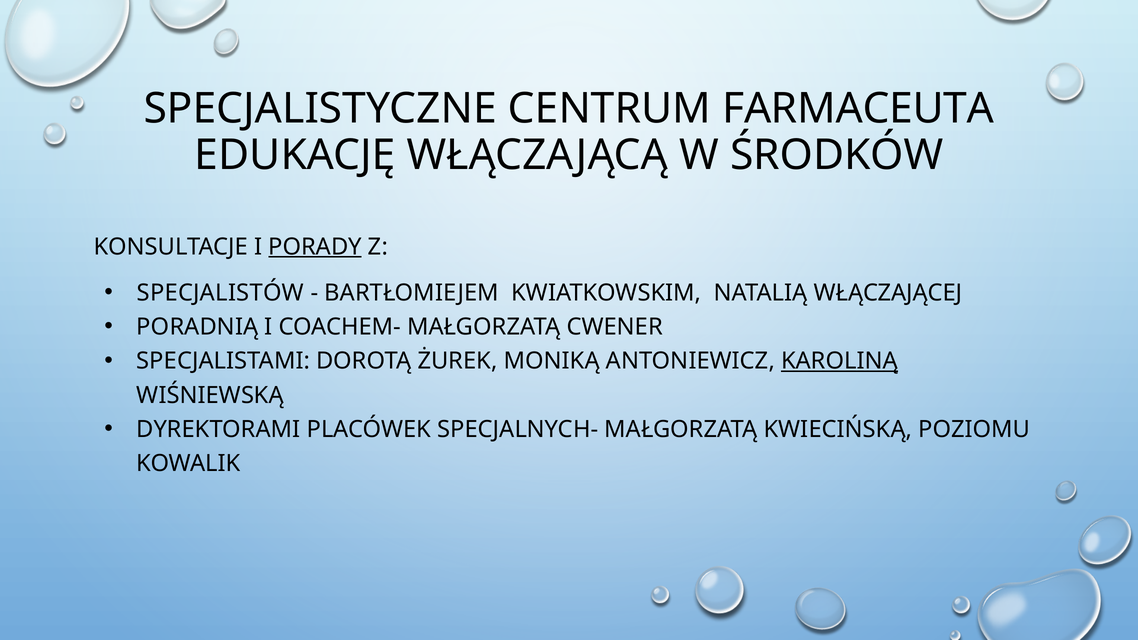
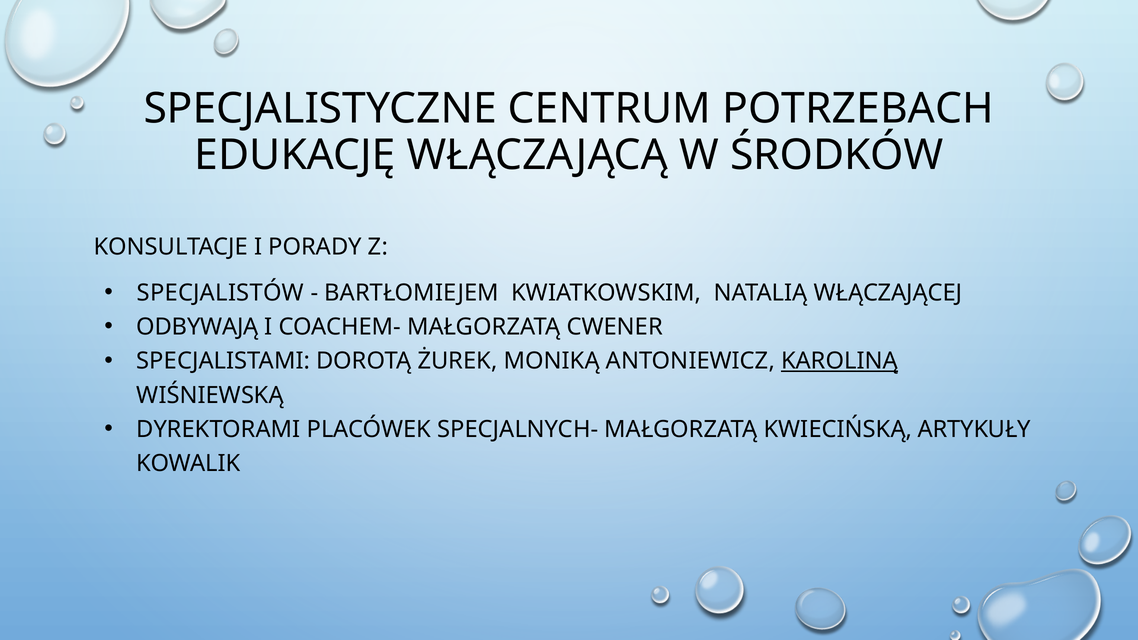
FARMACEUTA: FARMACEUTA -> POTRZEBACH
PORADY underline: present -> none
PORADNIĄ: PORADNIĄ -> ODBYWAJĄ
POZIOMU: POZIOMU -> ARTYKUŁY
